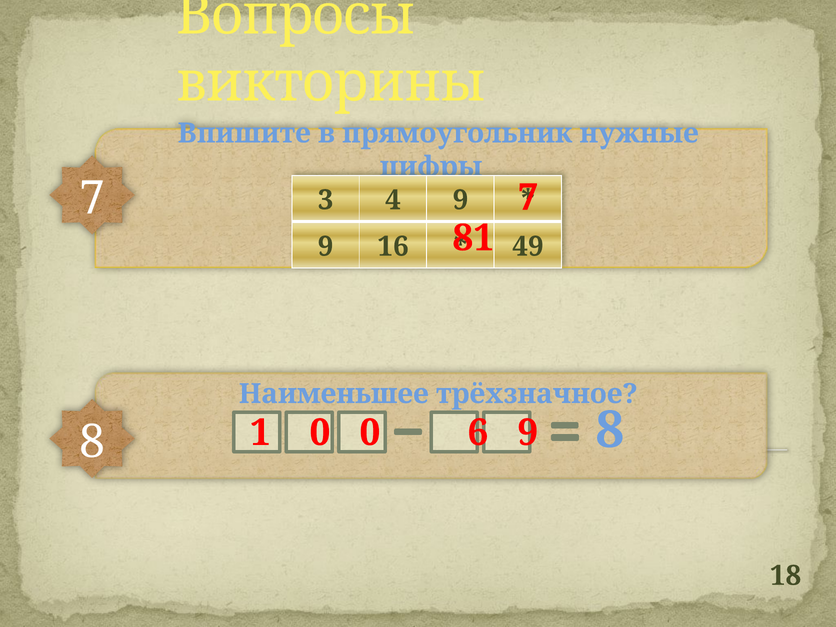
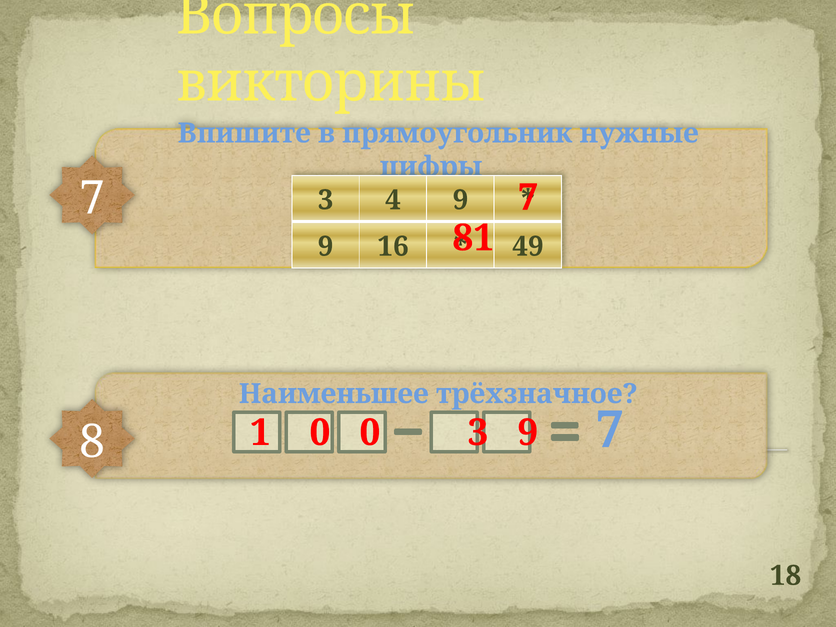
0 6: 6 -> 3
8 at (610, 430): 8 -> 7
